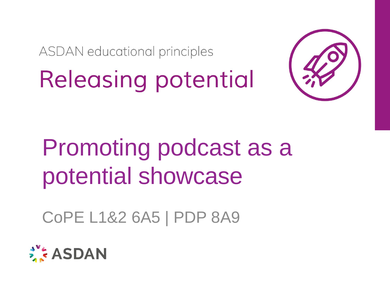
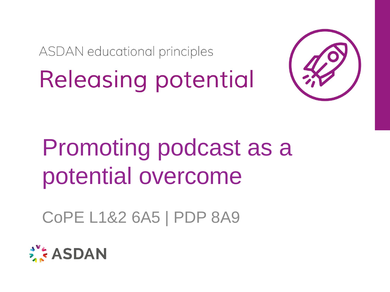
showcase: showcase -> overcome
